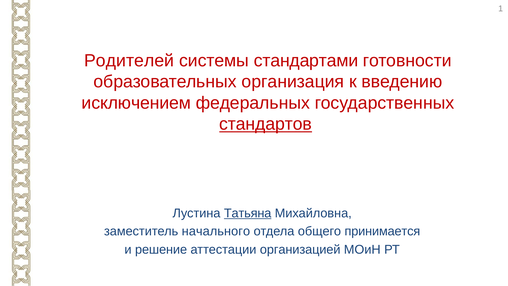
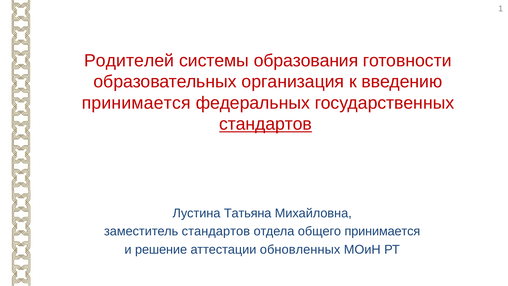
стандартами: стандартами -> образования
исключением at (136, 103): исключением -> принимается
Татьяна underline: present -> none
заместитель начального: начального -> стандартов
организацией: организацией -> обновленных
